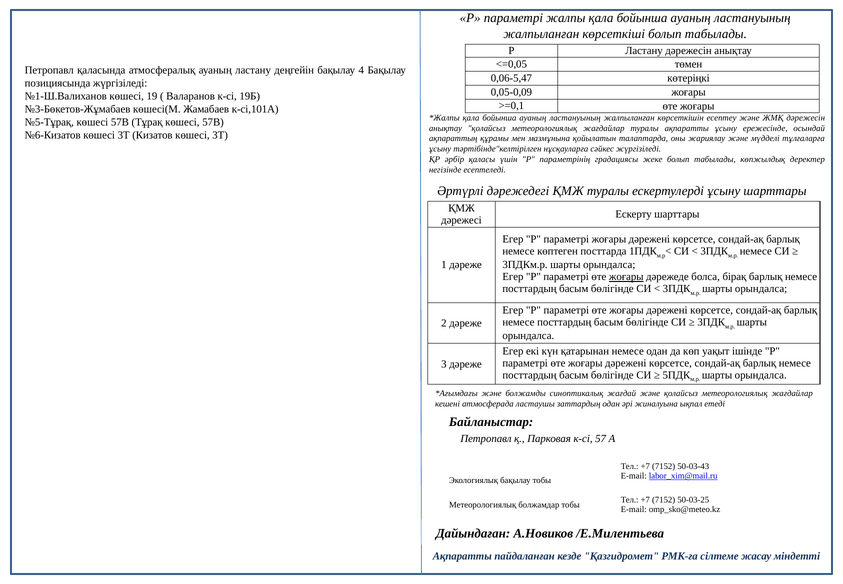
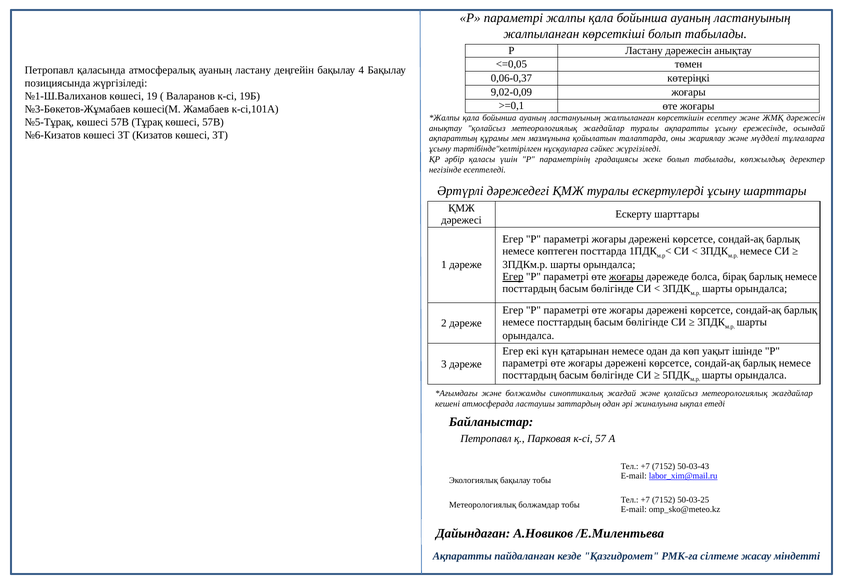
0,06-5,47: 0,06-5,47 -> 0,06-0,37
0,05-0,09: 0,05-0,09 -> 9,02-0,09
Егер at (513, 277) underline: none -> present
